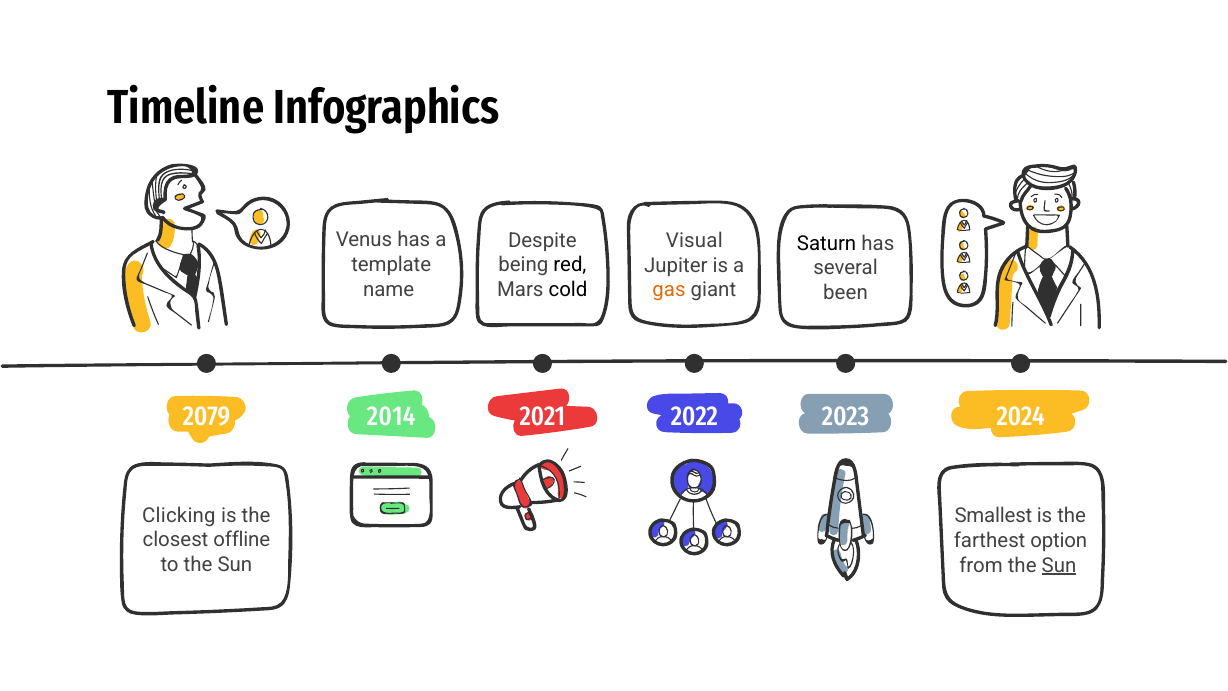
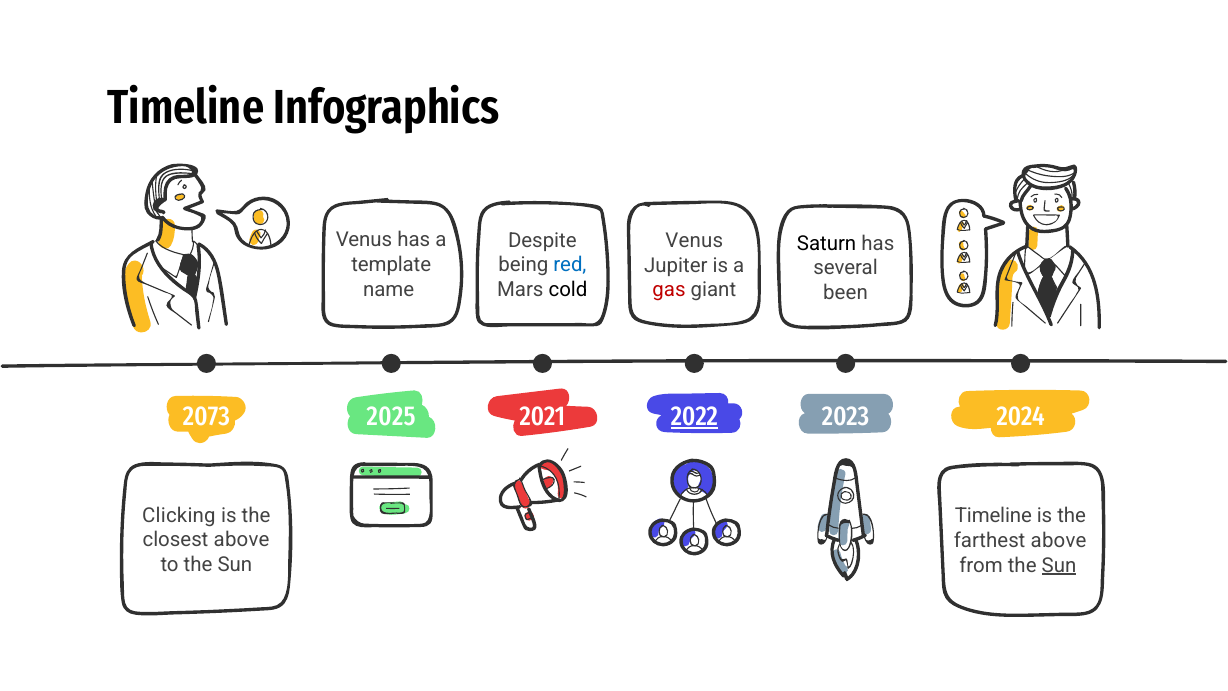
Visual at (694, 241): Visual -> Venus
red colour: black -> blue
gas colour: orange -> red
2079: 2079 -> 2073
2014: 2014 -> 2025
2022 underline: none -> present
Smallest at (993, 516): Smallest -> Timeline
closest offline: offline -> above
farthest option: option -> above
